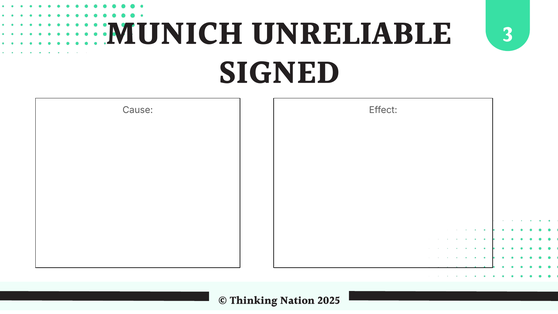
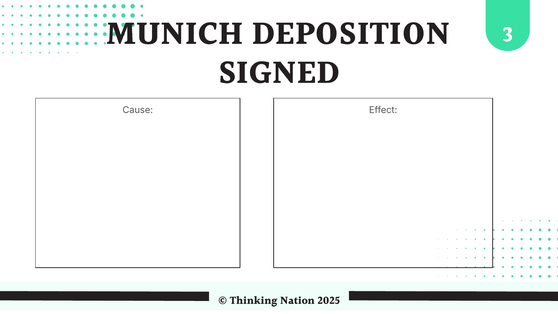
UNRELIABLE: UNRELIABLE -> DEPOSITION
